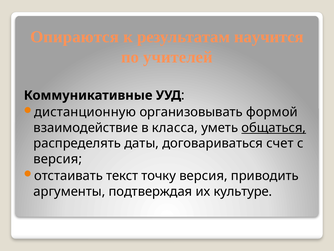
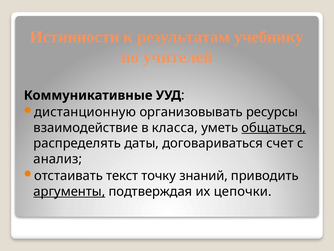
Опираются: Опираются -> Истинности
научится: научится -> учебнику
формой: формой -> ресурсы
версия at (58, 159): версия -> анализ
точку версия: версия -> знаний
аргументы underline: none -> present
культуре: культуре -> цепочки
